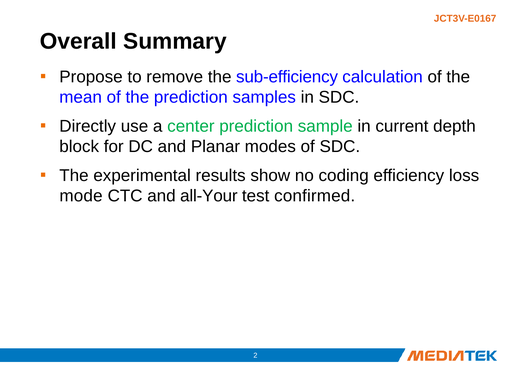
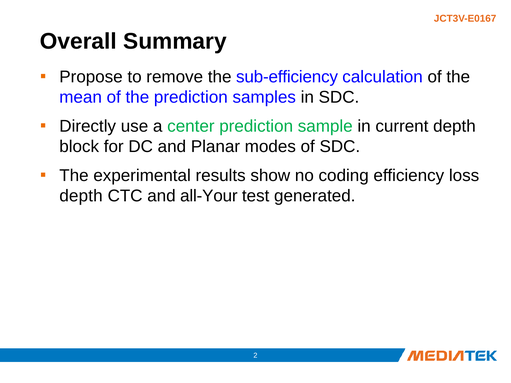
mode at (81, 196): mode -> depth
confirmed: confirmed -> generated
